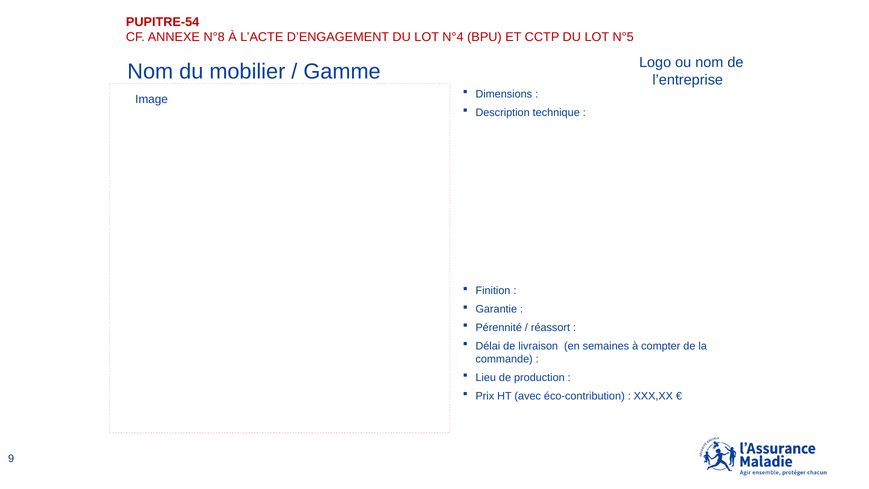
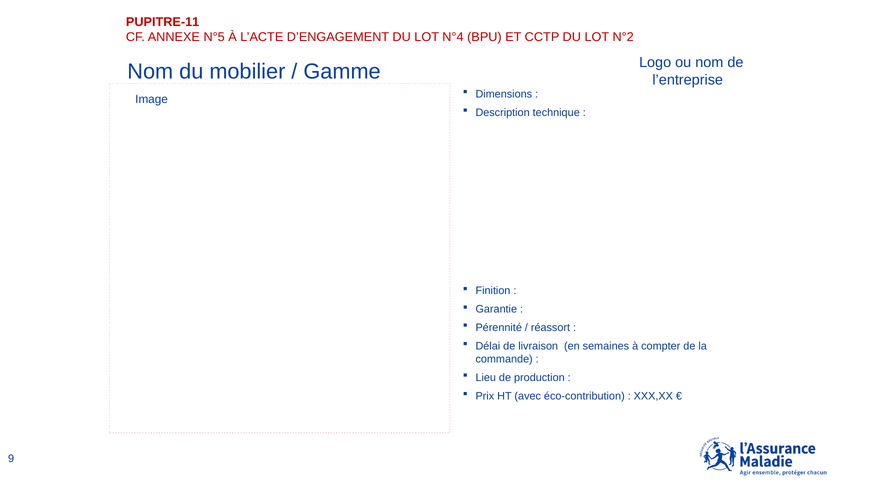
PUPITRE-54: PUPITRE-54 -> PUPITRE-11
N°8: N°8 -> N°5
N°5: N°5 -> N°2
